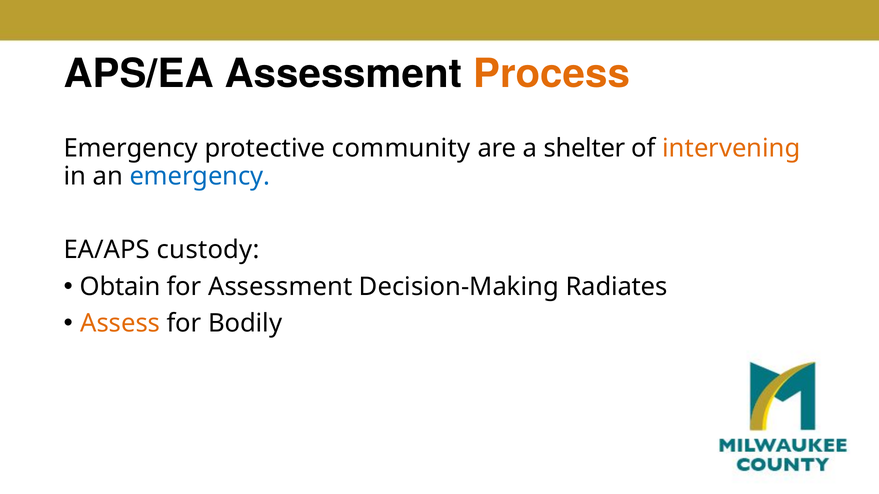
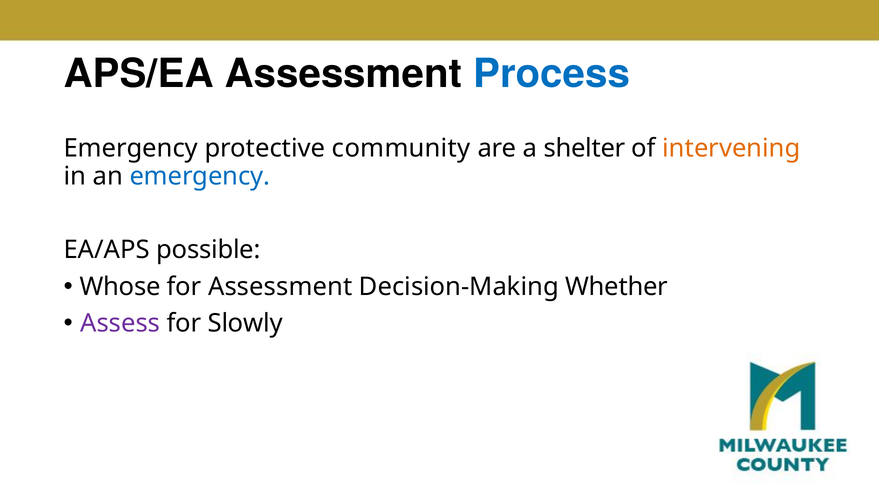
Process colour: orange -> blue
custody: custody -> possible
Obtain: Obtain -> Whose
Radiates: Radiates -> Whether
Assess colour: orange -> purple
Bodily: Bodily -> Slowly
